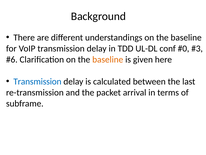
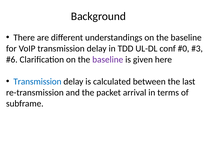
baseline at (108, 59) colour: orange -> purple
